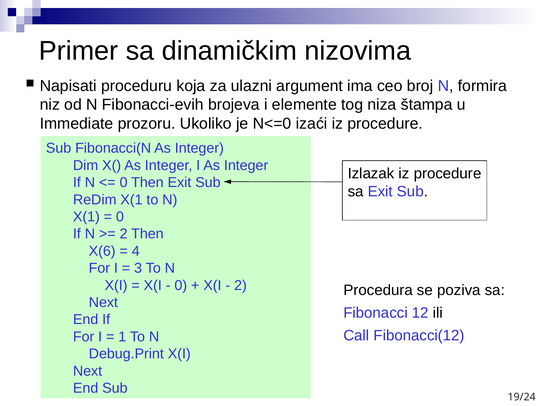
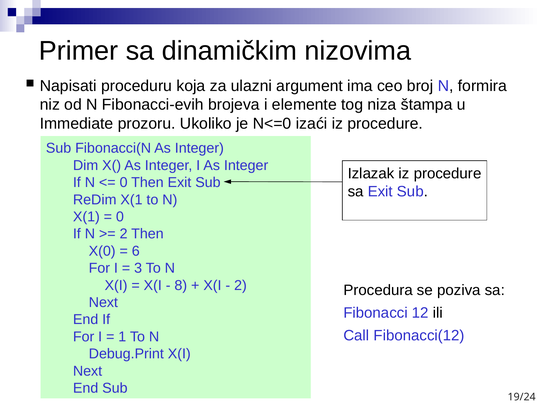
X(6: X(6 -> X(0
4: 4 -> 6
0 at (181, 285): 0 -> 8
